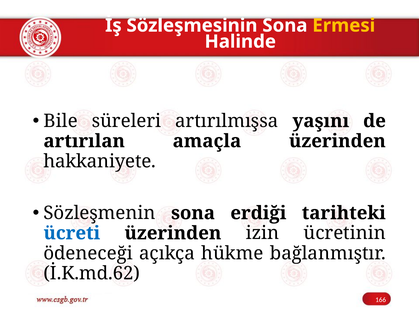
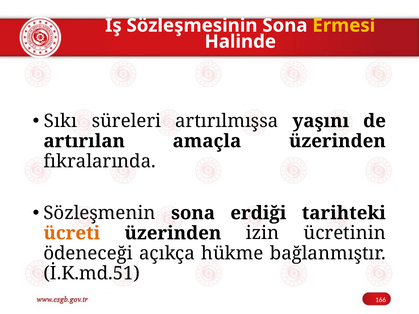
Bile: Bile -> Sıkı
hakkaniyete: hakkaniyete -> fıkralarında
ücreti colour: blue -> orange
İ.K.md.62: İ.K.md.62 -> İ.K.md.51
